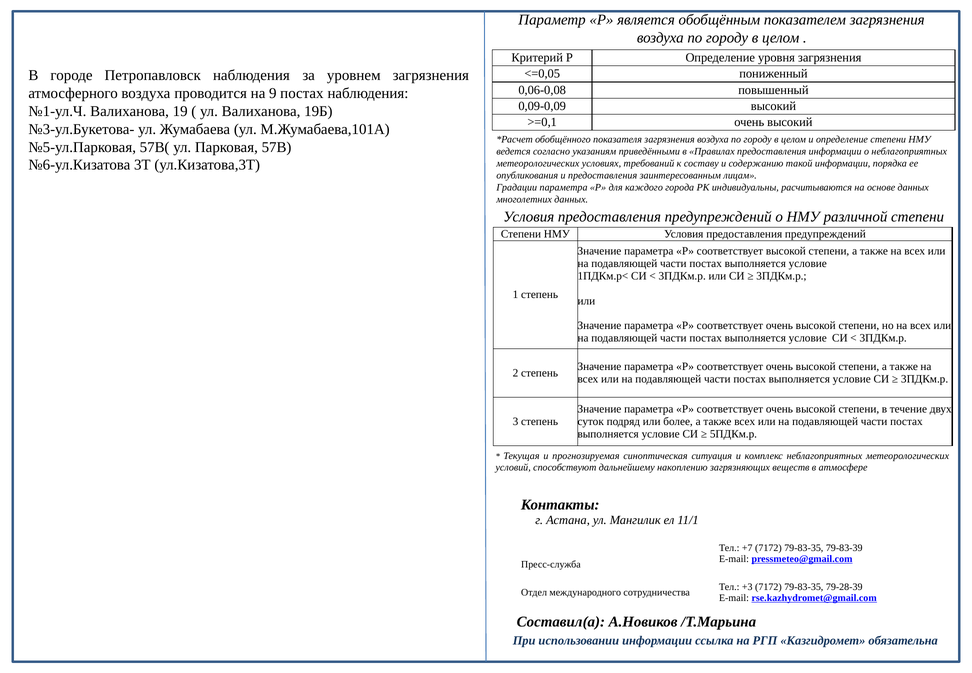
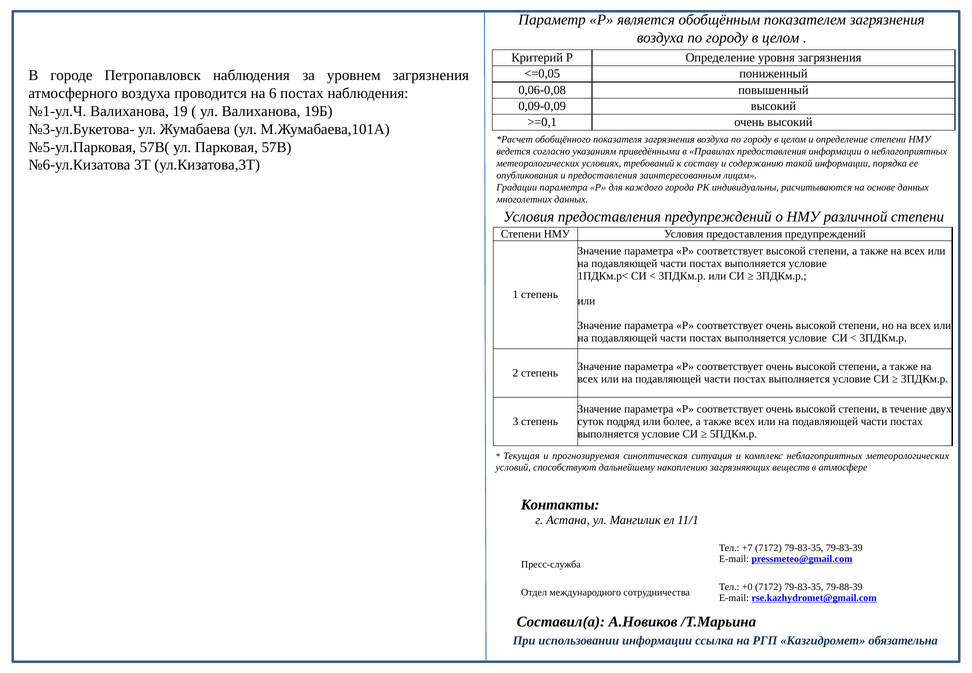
9: 9 -> 6
+3: +3 -> +0
79-28-39: 79-28-39 -> 79-88-39
